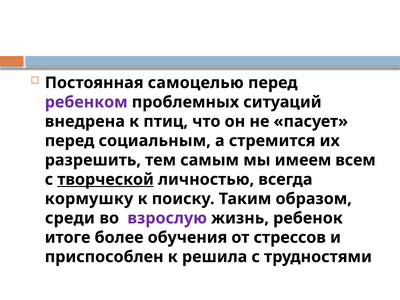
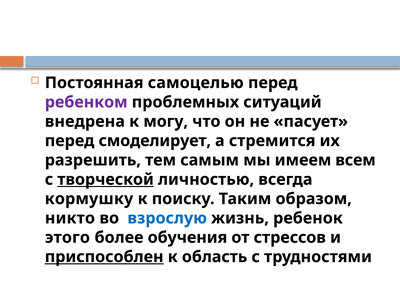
птиц: птиц -> могу
социальным: социальным -> смоделирует
среди: среди -> никто
взрослую colour: purple -> blue
итоге: итоге -> этого
приспособлен underline: none -> present
решила: решила -> область
